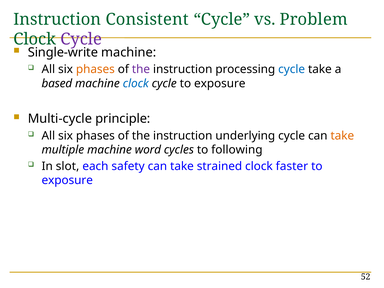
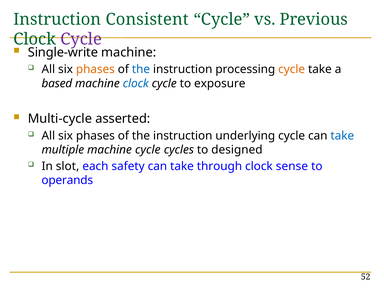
Problem: Problem -> Previous
the at (141, 69) colour: purple -> blue
cycle at (292, 69) colour: blue -> orange
principle: principle -> asserted
take at (342, 136) colour: orange -> blue
machine word: word -> cycle
following: following -> designed
strained: strained -> through
faster: faster -> sense
exposure at (67, 180): exposure -> operands
